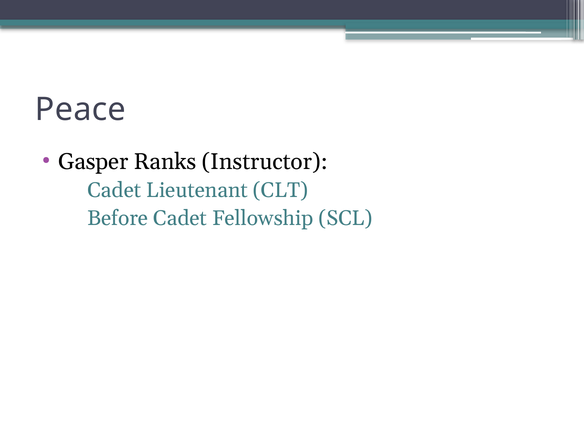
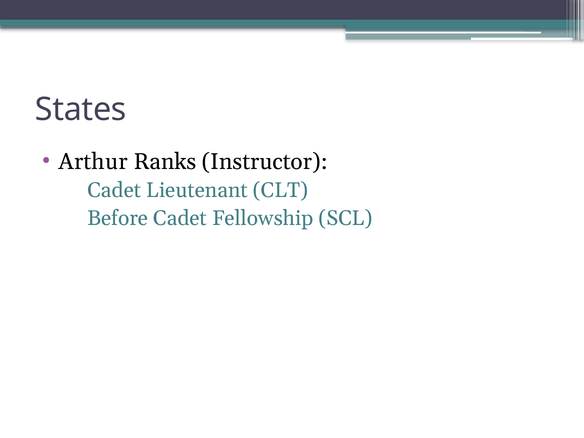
Peace: Peace -> States
Gasper: Gasper -> Arthur
